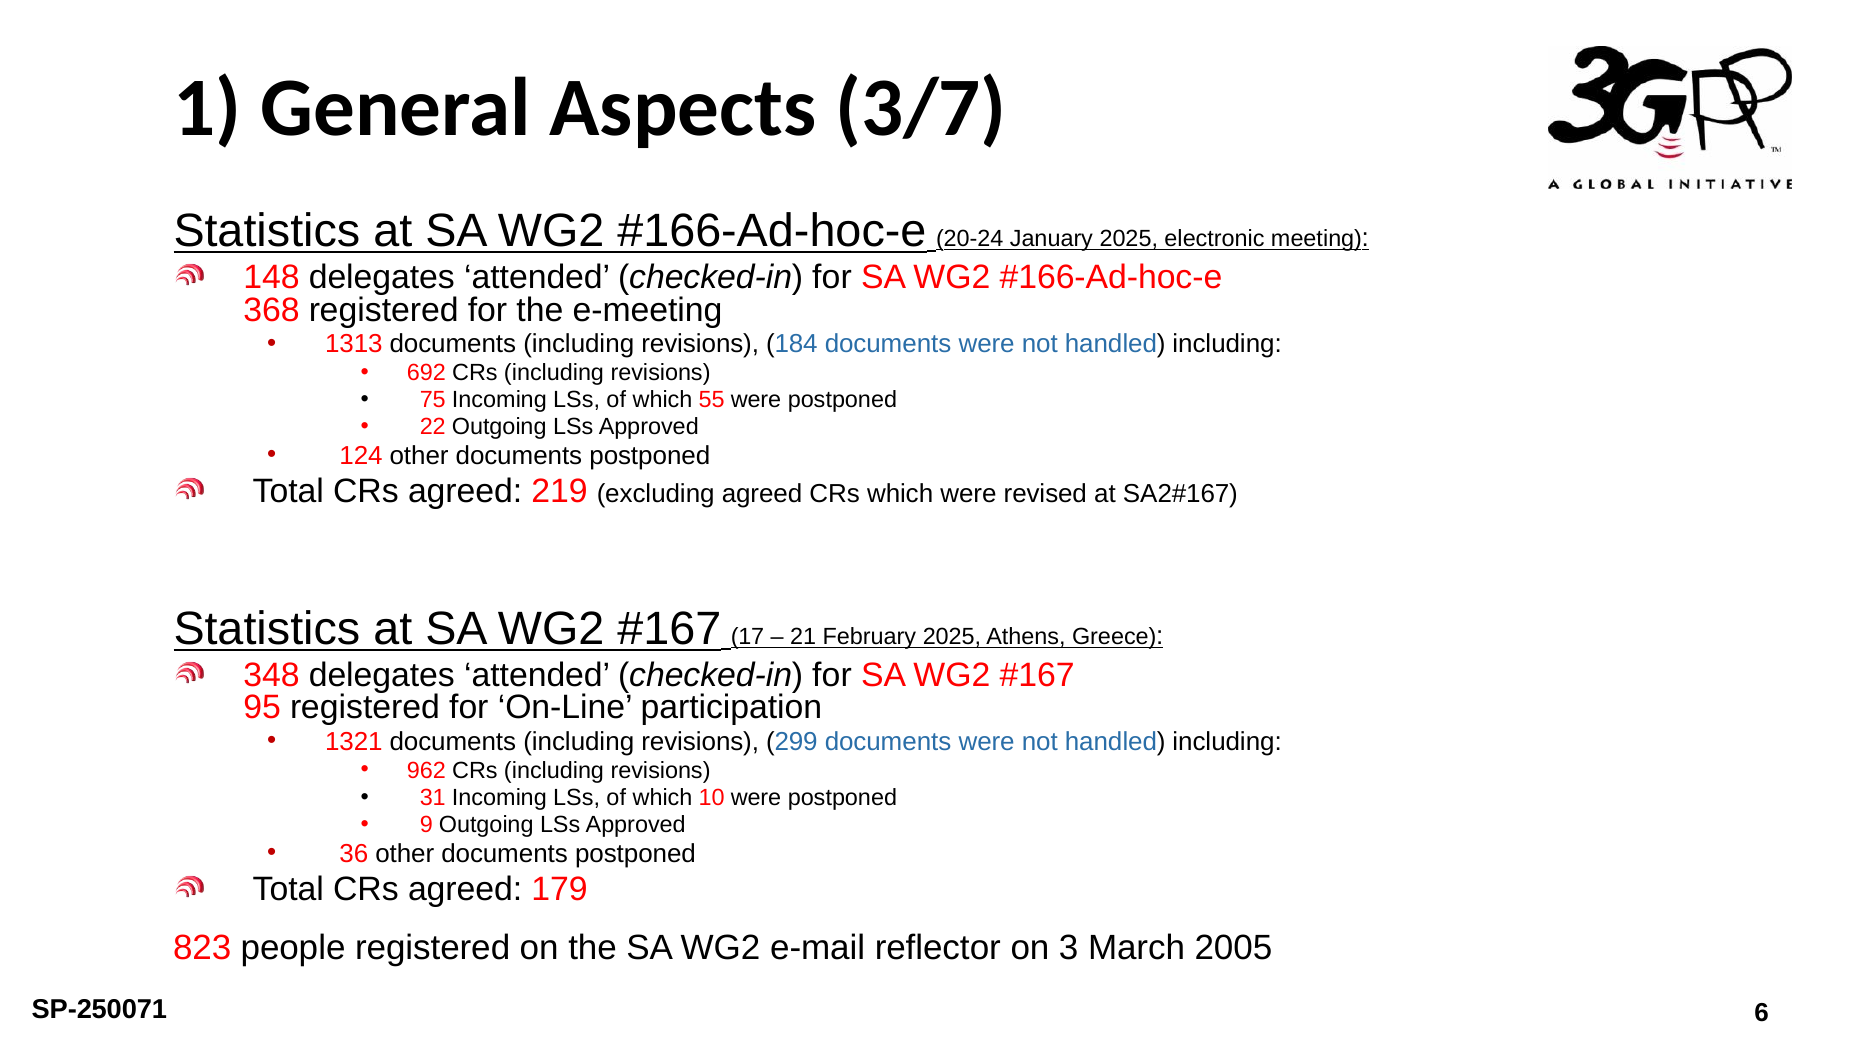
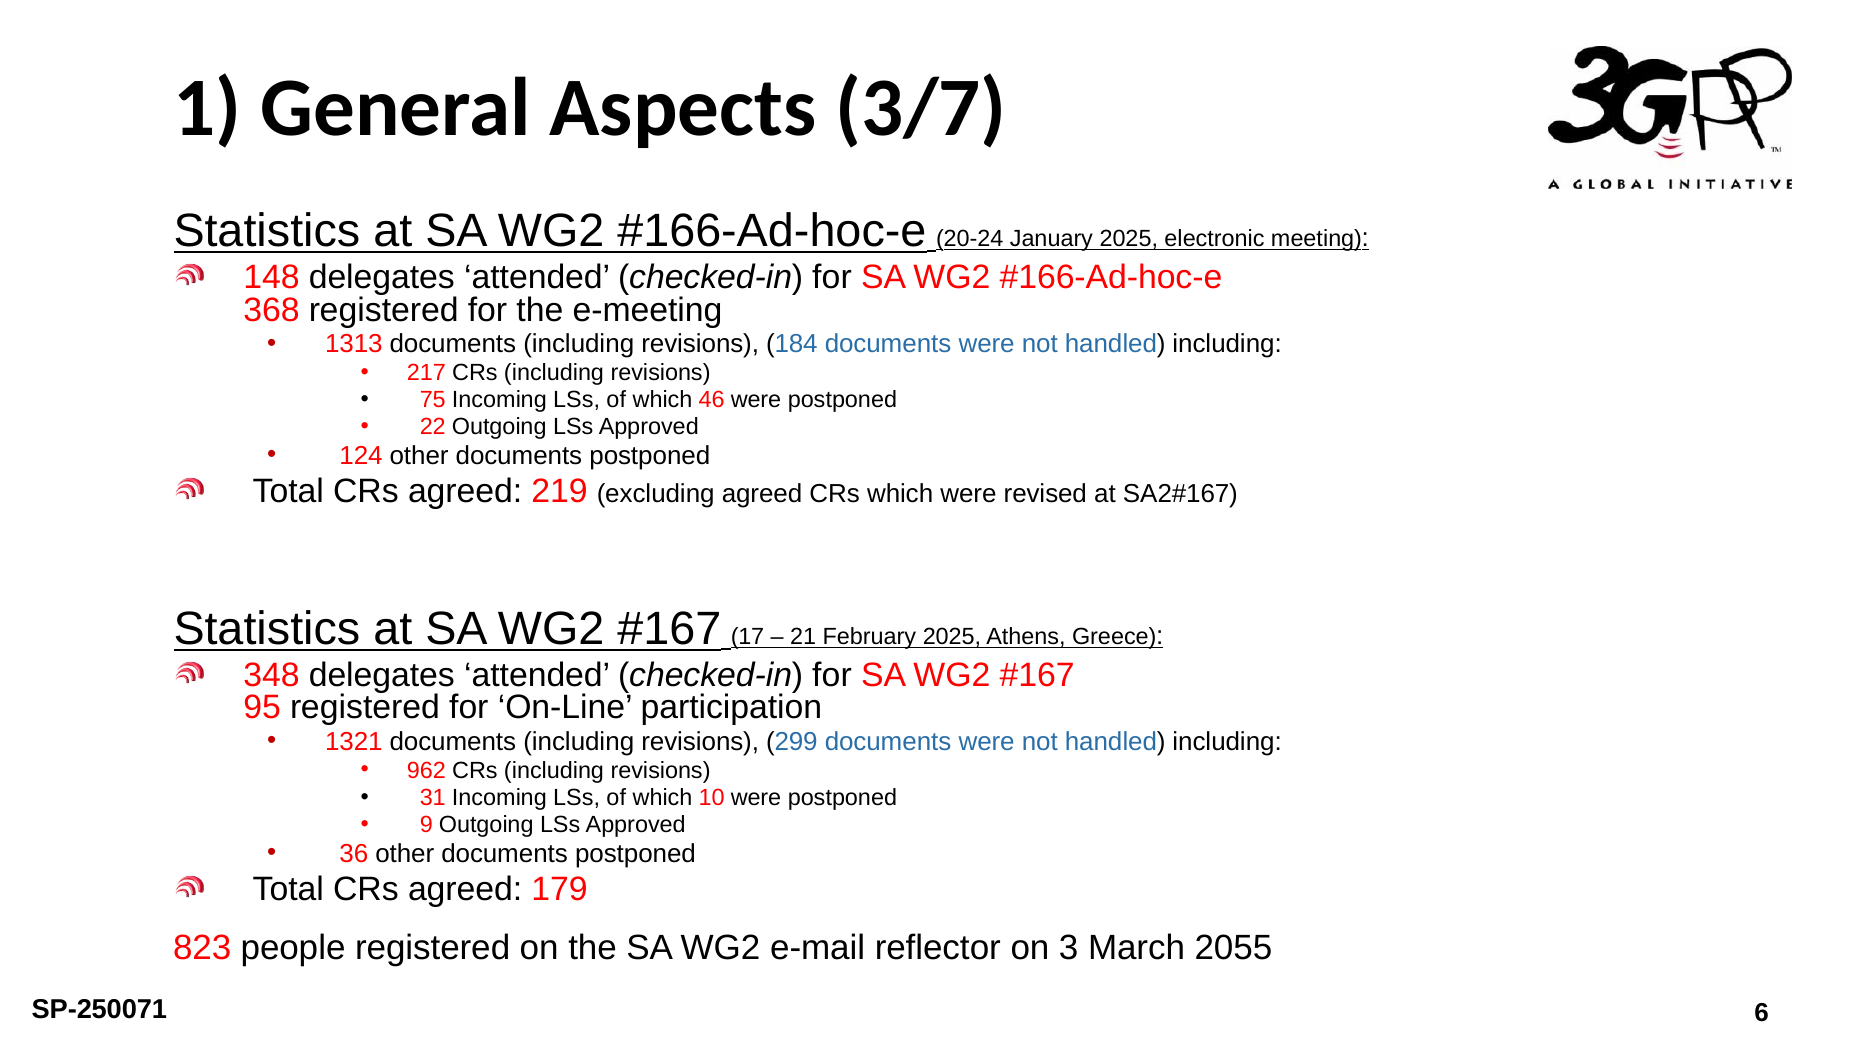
692: 692 -> 217
55: 55 -> 46
2005: 2005 -> 2055
